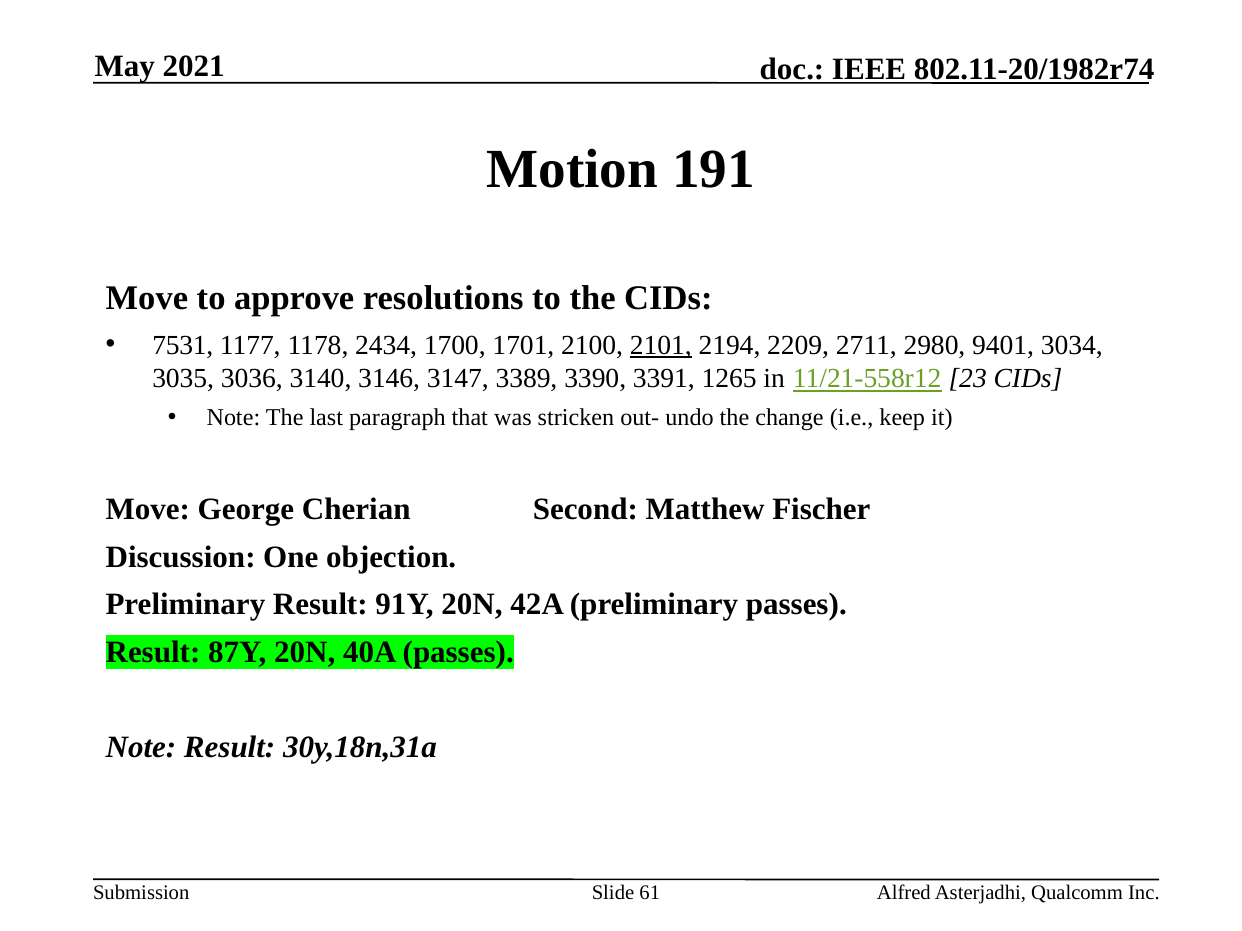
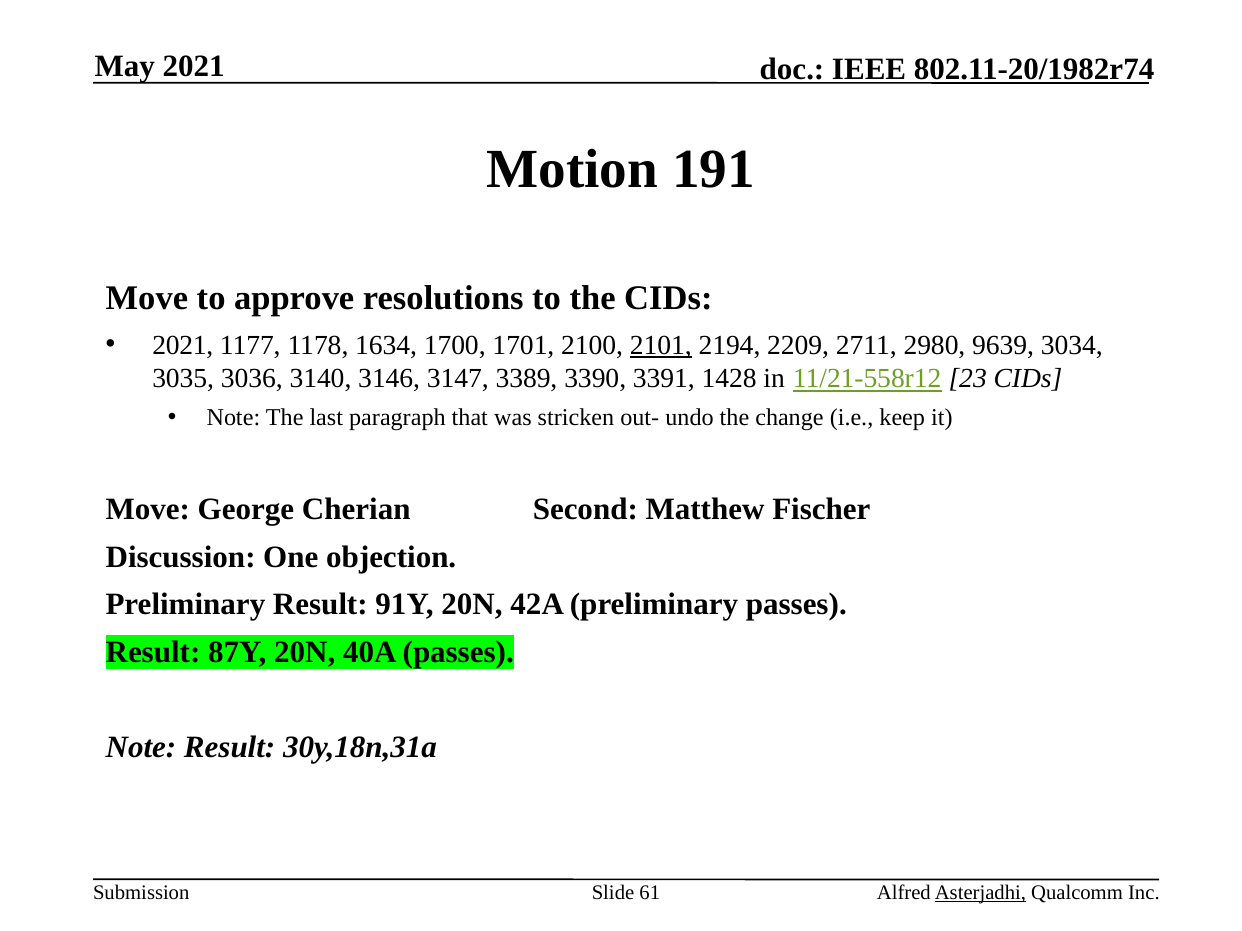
7531 at (183, 346): 7531 -> 2021
2434: 2434 -> 1634
9401: 9401 -> 9639
1265: 1265 -> 1428
Asterjadhi underline: none -> present
